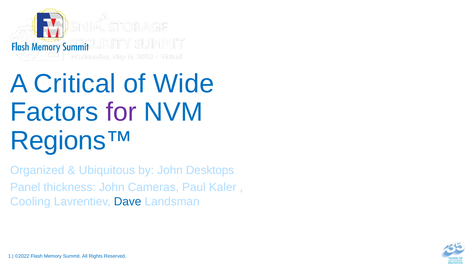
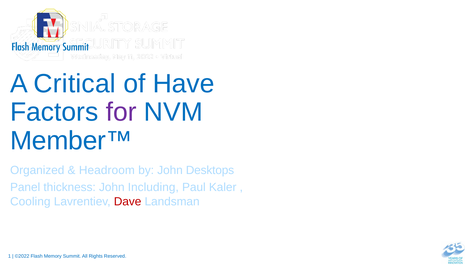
Wide: Wide -> Have
Regions™: Regions™ -> Member™
Ubiquitous: Ubiquitous -> Headroom
Cameras: Cameras -> Including
Dave colour: blue -> red
